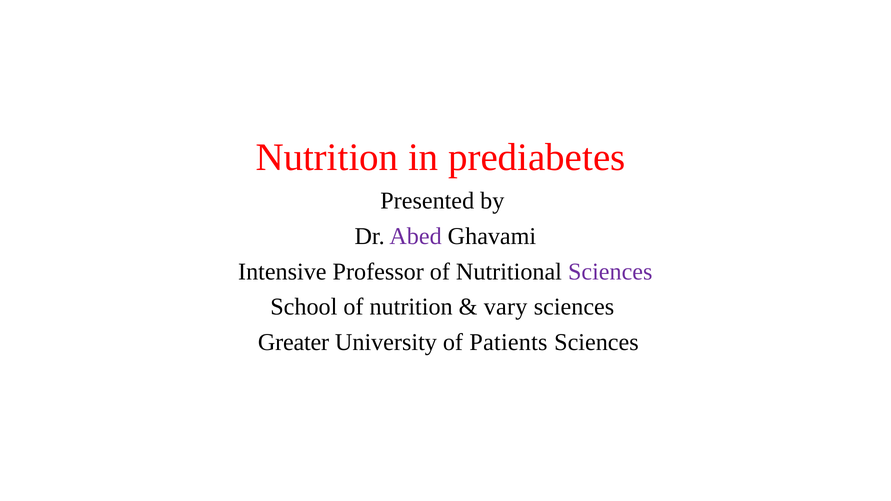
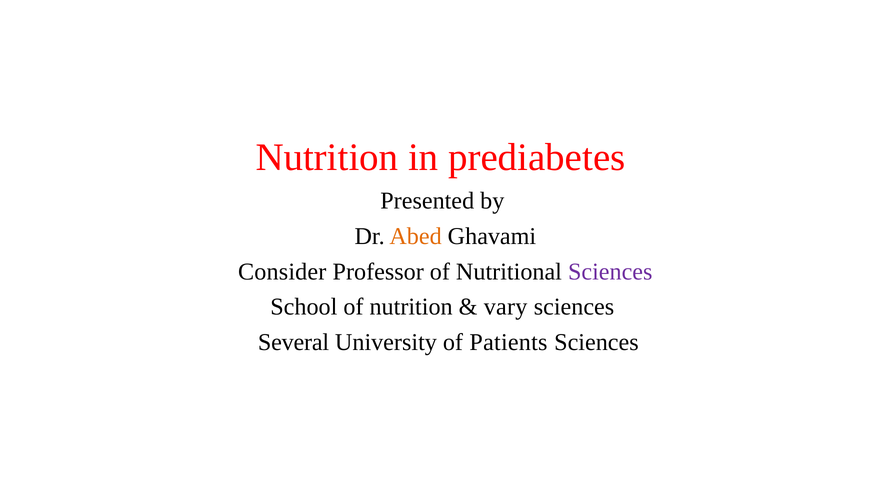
Abed colour: purple -> orange
Intensive: Intensive -> Consider
Greater: Greater -> Several
